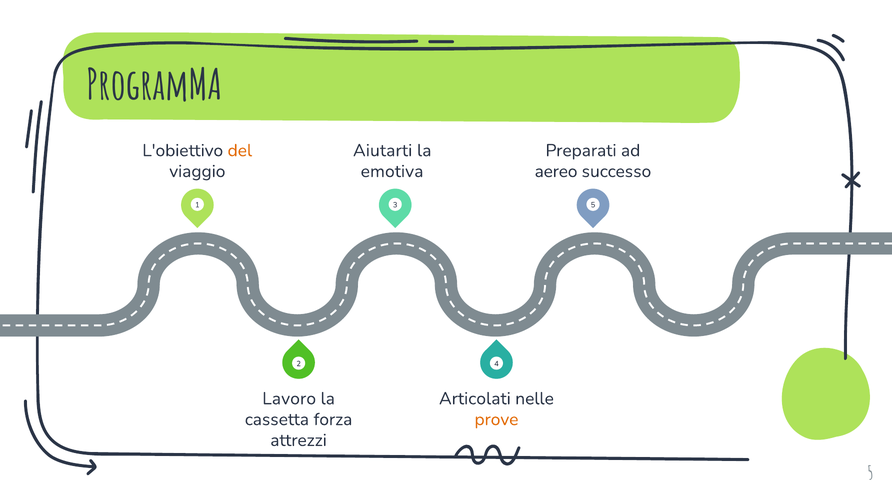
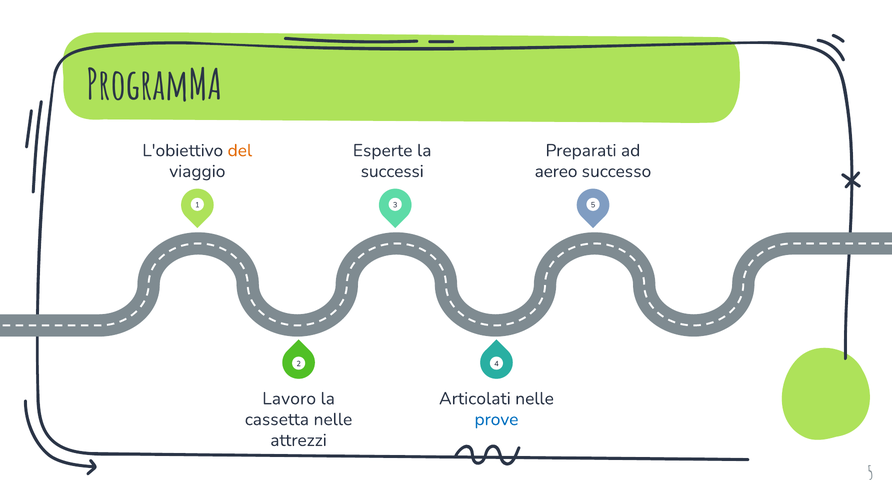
Aiutarti: Aiutarti -> Esperte
emotiva: emotiva -> successi
cassetta forza: forza -> nelle
prove colour: orange -> blue
